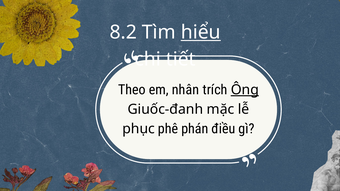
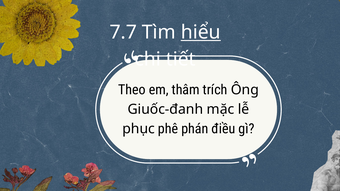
8.2: 8.2 -> 7.7
nhân: nhân -> thâm
Ông underline: present -> none
